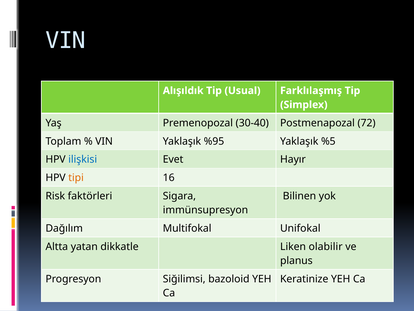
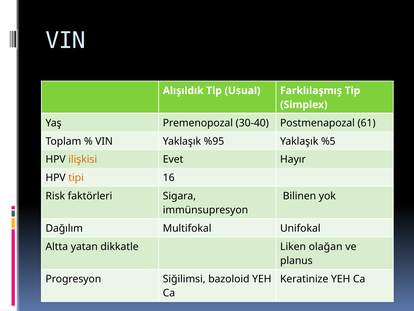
72: 72 -> 61
ilişkisi colour: blue -> orange
olabilir: olabilir -> olağan
